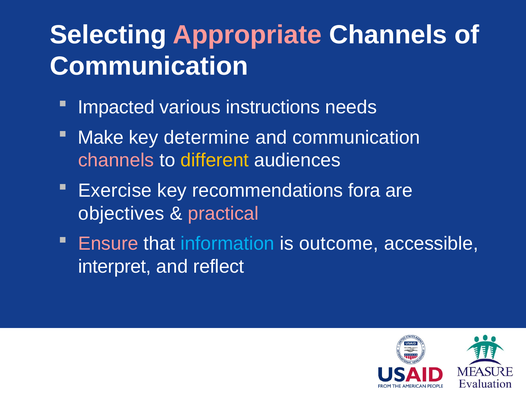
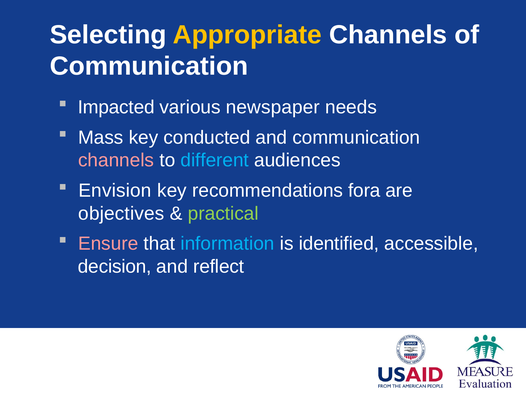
Appropriate colour: pink -> yellow
instructions: instructions -> newspaper
Make: Make -> Mass
determine: determine -> conducted
different colour: yellow -> light blue
Exercise: Exercise -> Envision
practical colour: pink -> light green
outcome: outcome -> identified
interpret: interpret -> decision
